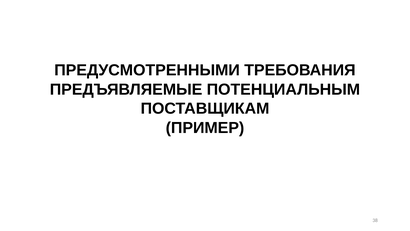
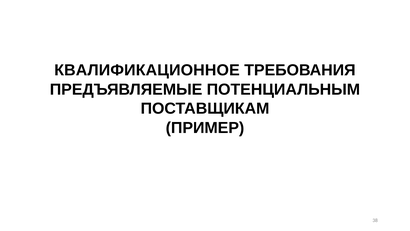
ПРЕДУСМОТРЕННЫМИ: ПРЕДУСМОТРЕННЫМИ -> КВАЛИФИКАЦИОННОЕ
